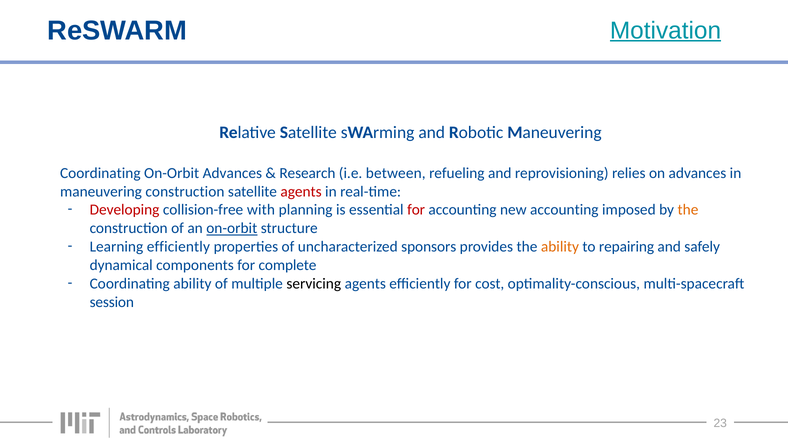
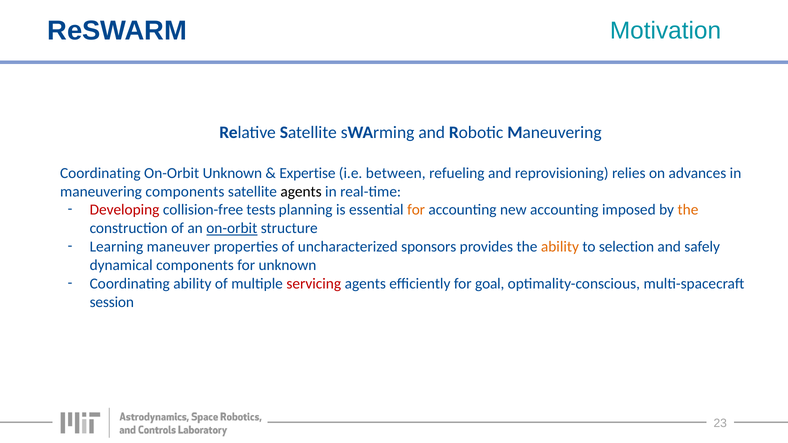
Motivation underline: present -> none
On-Orbit Advances: Advances -> Unknown
Research: Research -> Expertise
maneuvering construction: construction -> components
agents at (301, 192) colour: red -> black
with: with -> tests
for at (416, 210) colour: red -> orange
Learning efficiently: efficiently -> maneuver
repairing: repairing -> selection
for complete: complete -> unknown
servicing colour: black -> red
cost: cost -> goal
